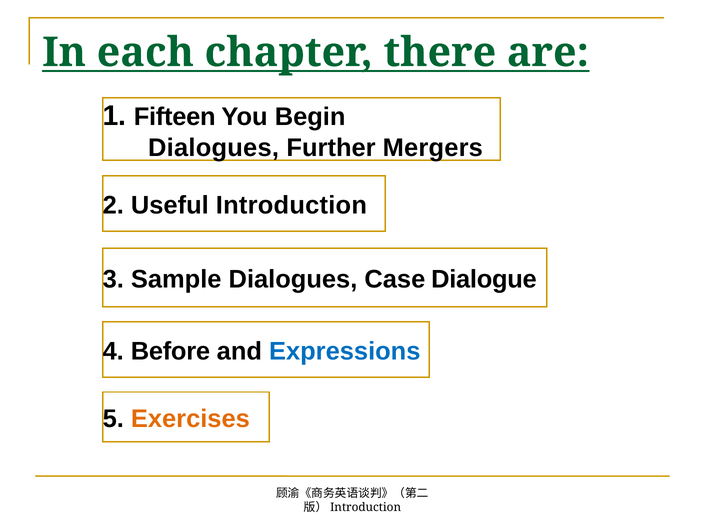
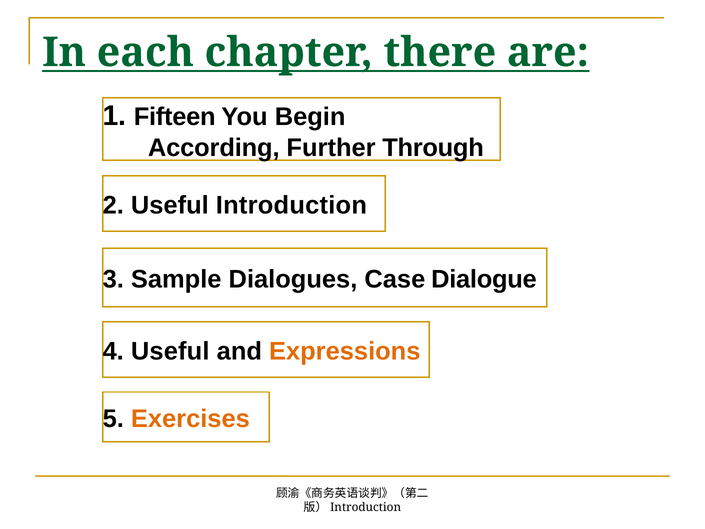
Dialogues at (214, 148): Dialogues -> According
Mergers: Mergers -> Through
4 Before: Before -> Useful
Expressions colour: blue -> orange
